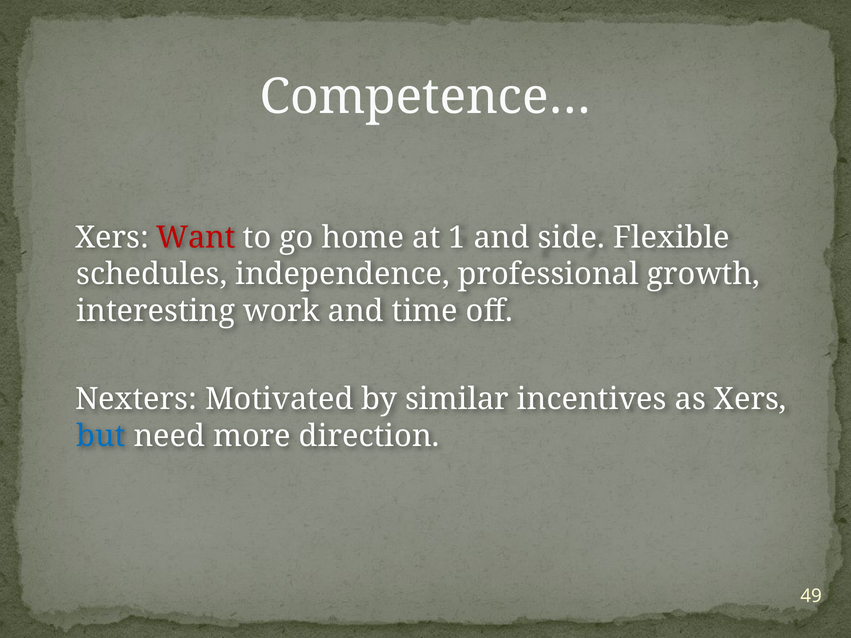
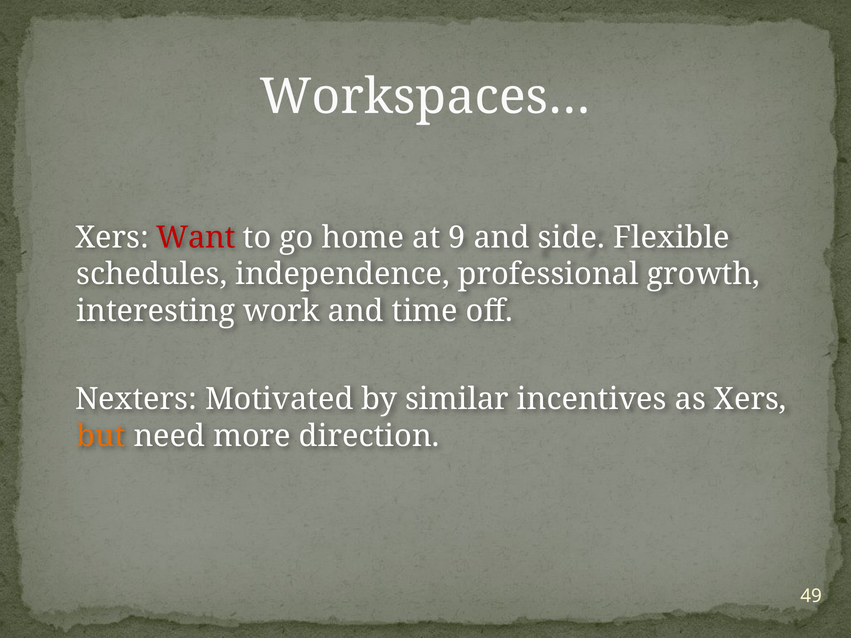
Competence…: Competence… -> Workspaces…
1: 1 -> 9
but colour: blue -> orange
